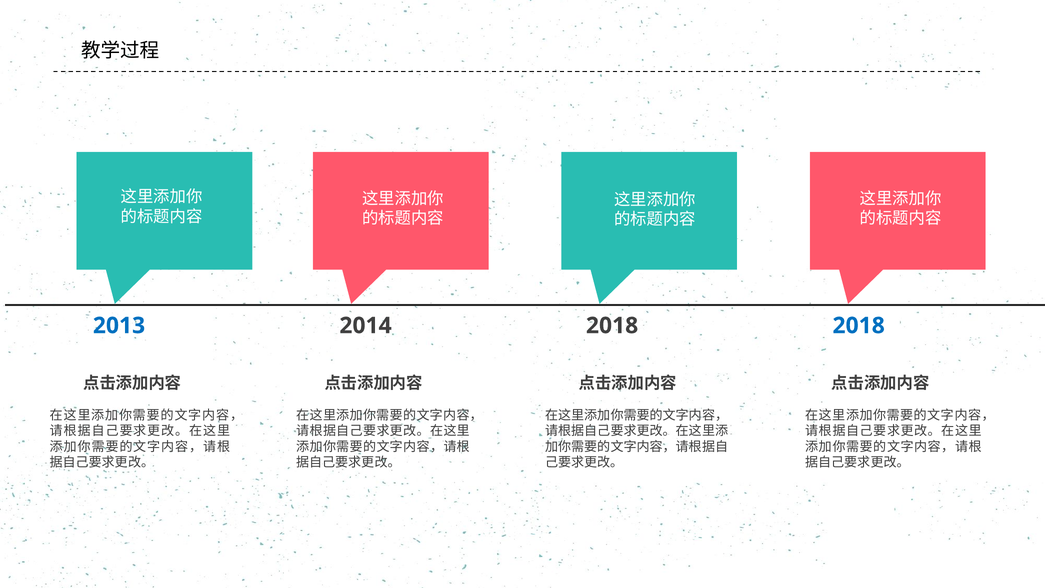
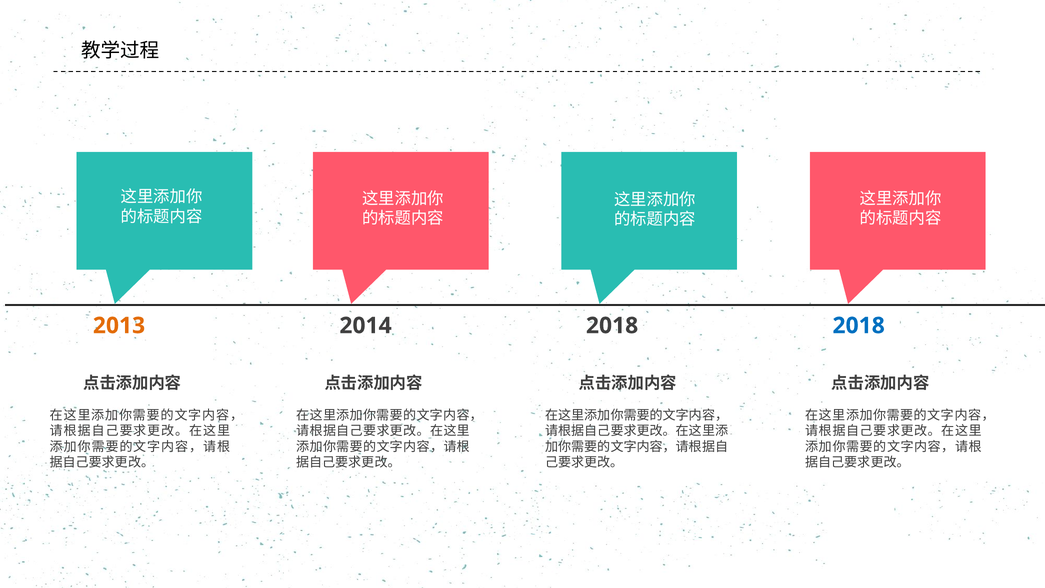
2013 colour: blue -> orange
